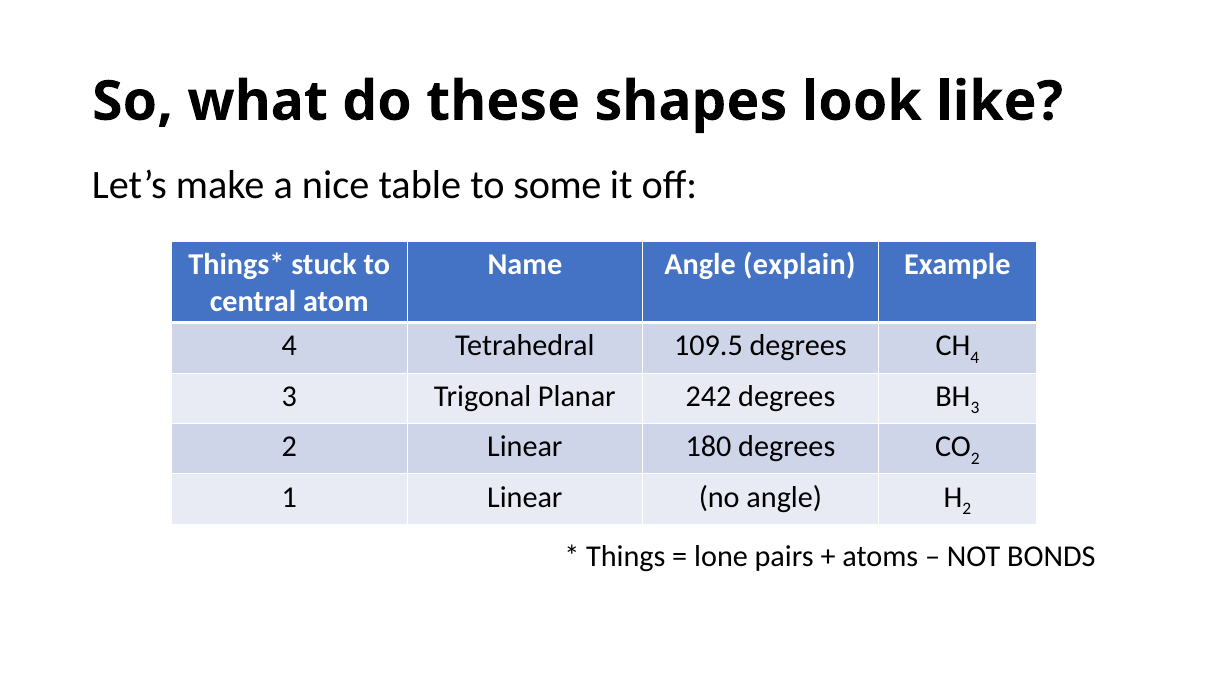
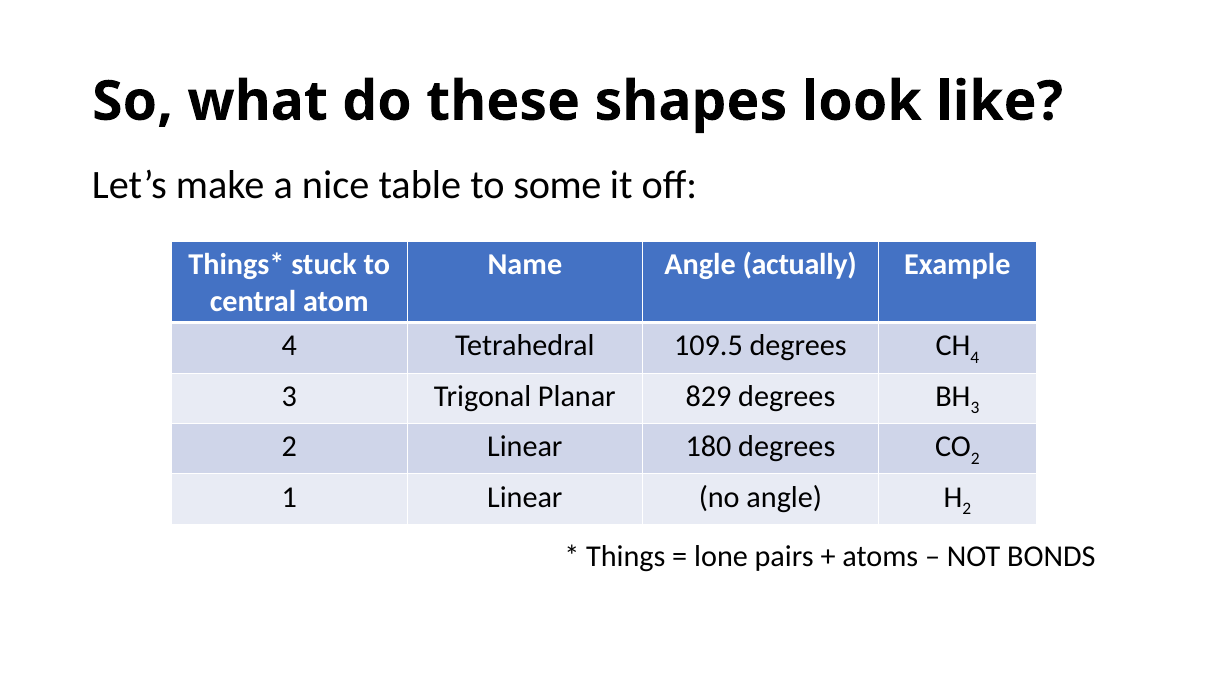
explain: explain -> actually
242: 242 -> 829
